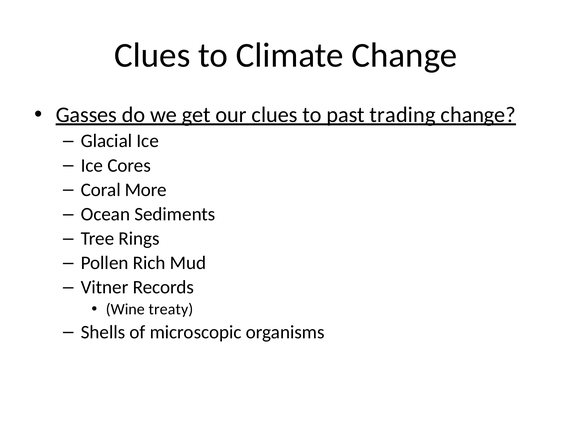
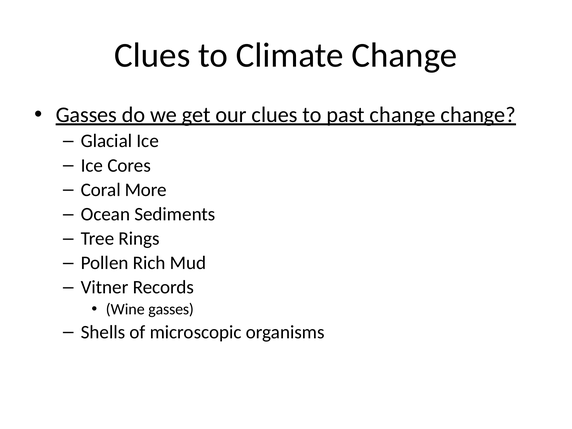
past trading: trading -> change
Wine treaty: treaty -> gasses
